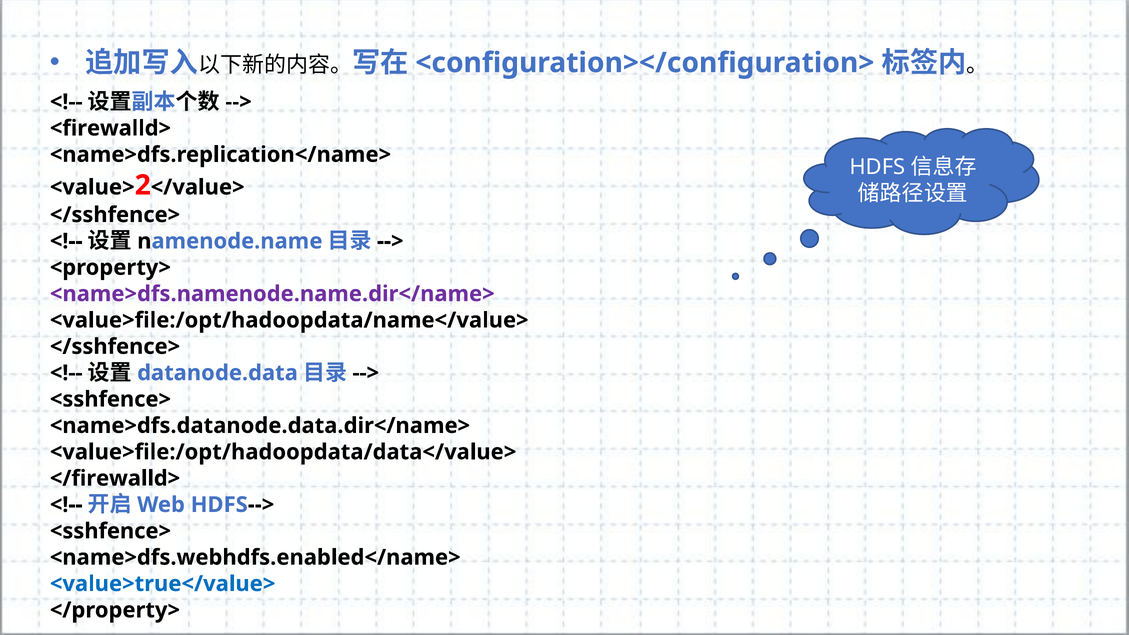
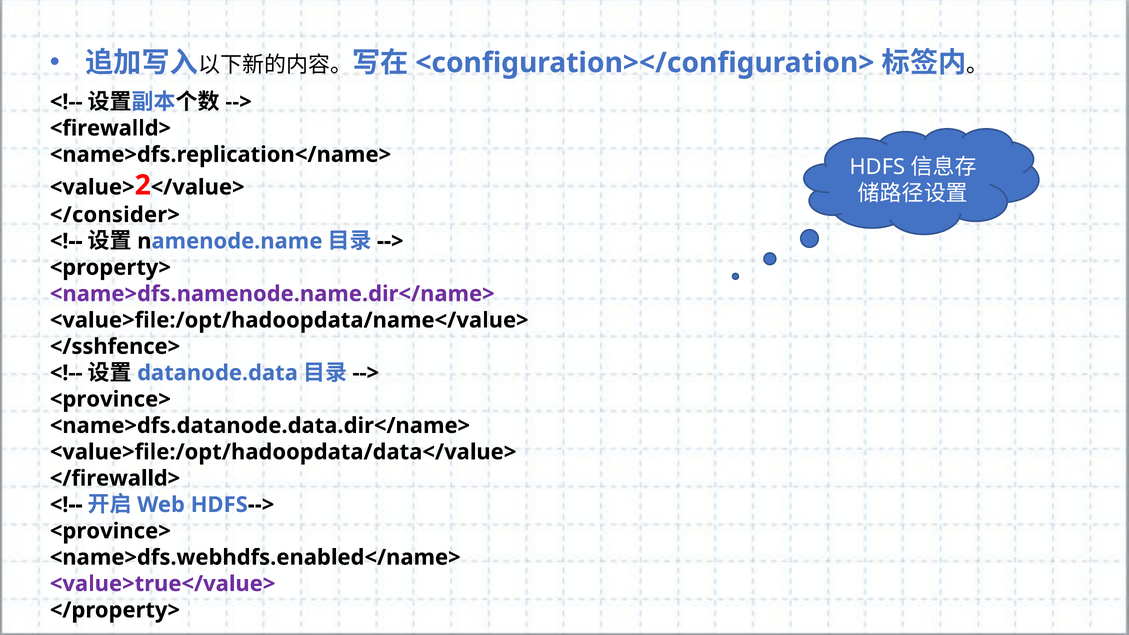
</sshfence> at (115, 215): </sshfence> -> </consider>
<sshfence> at (110, 399): <sshfence> -> <province>
<sshfence> at (110, 531): <sshfence> -> <province>
<value>true</value> colour: blue -> purple
